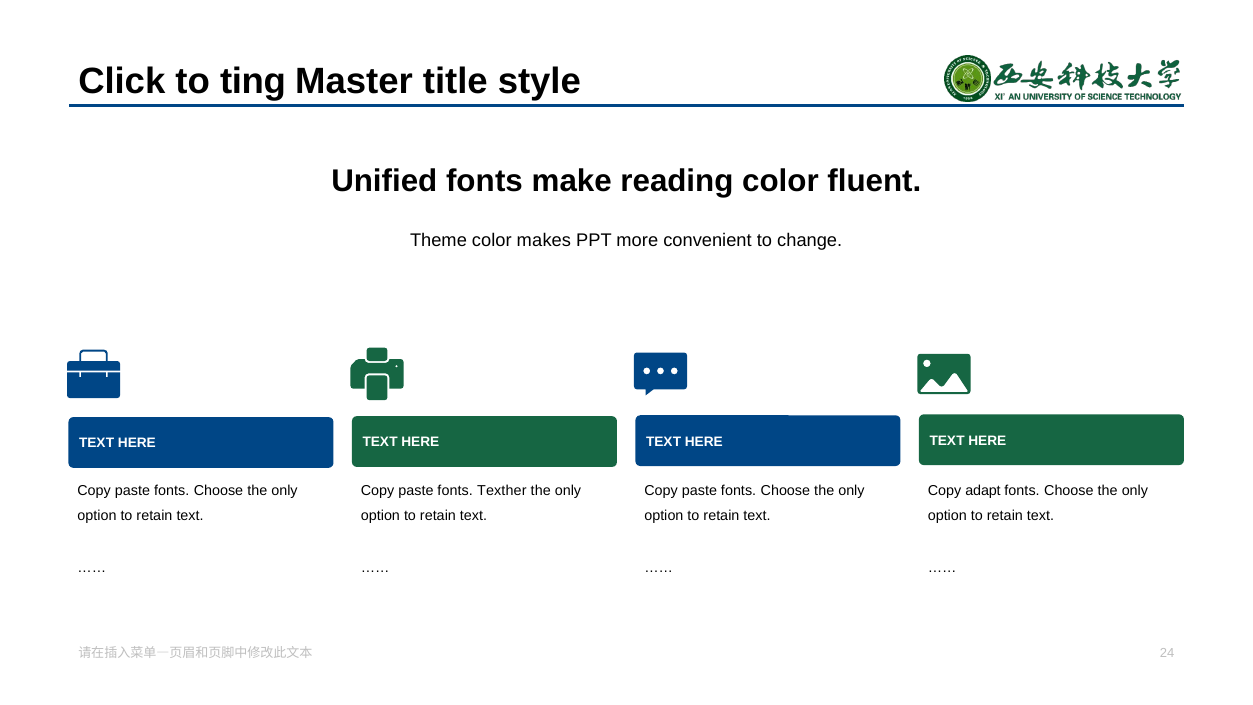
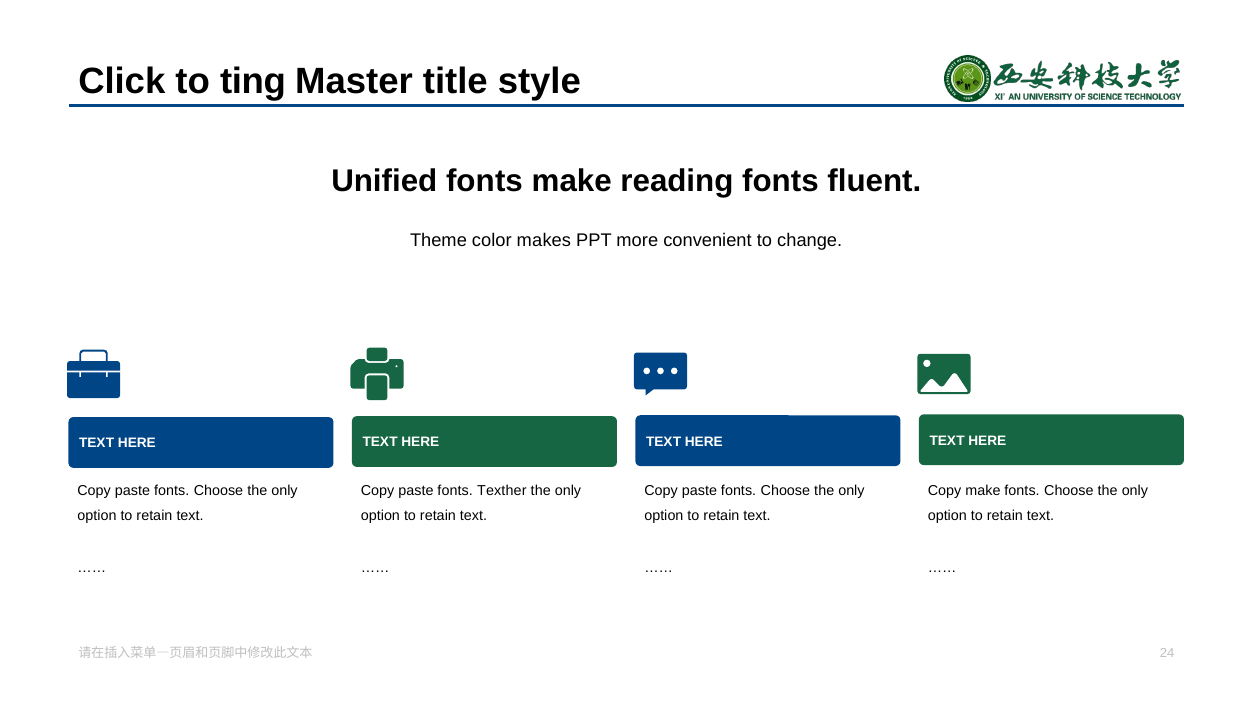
reading color: color -> fonts
Copy adapt: adapt -> make
